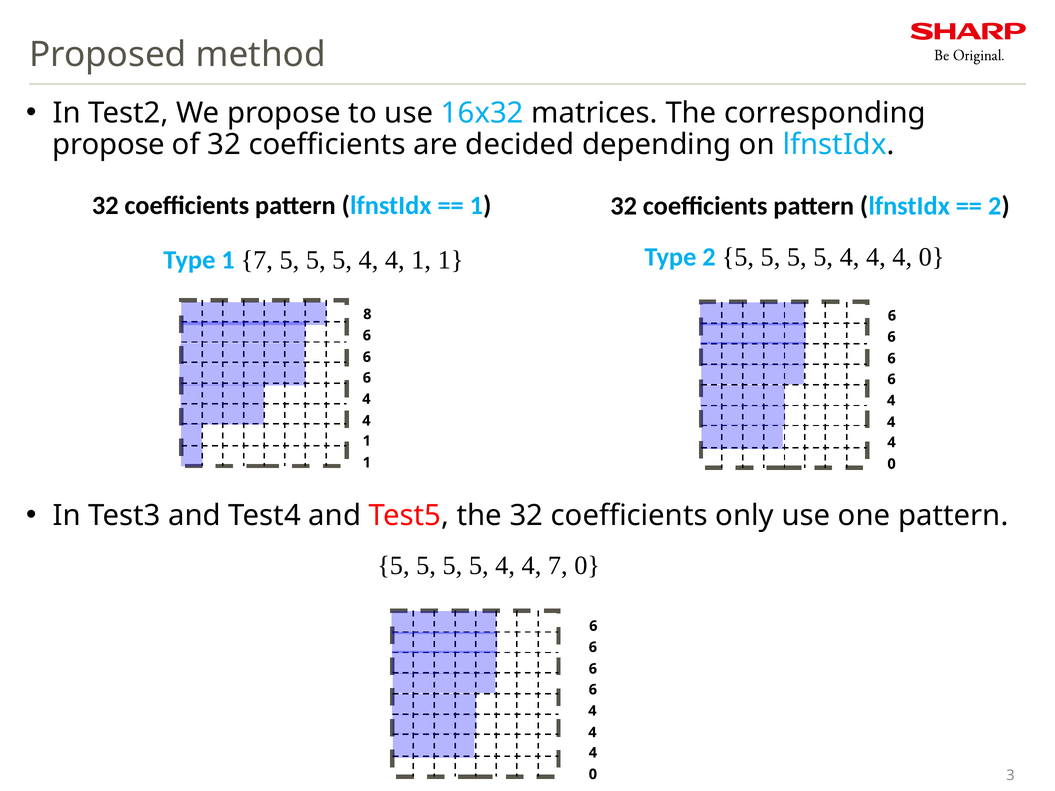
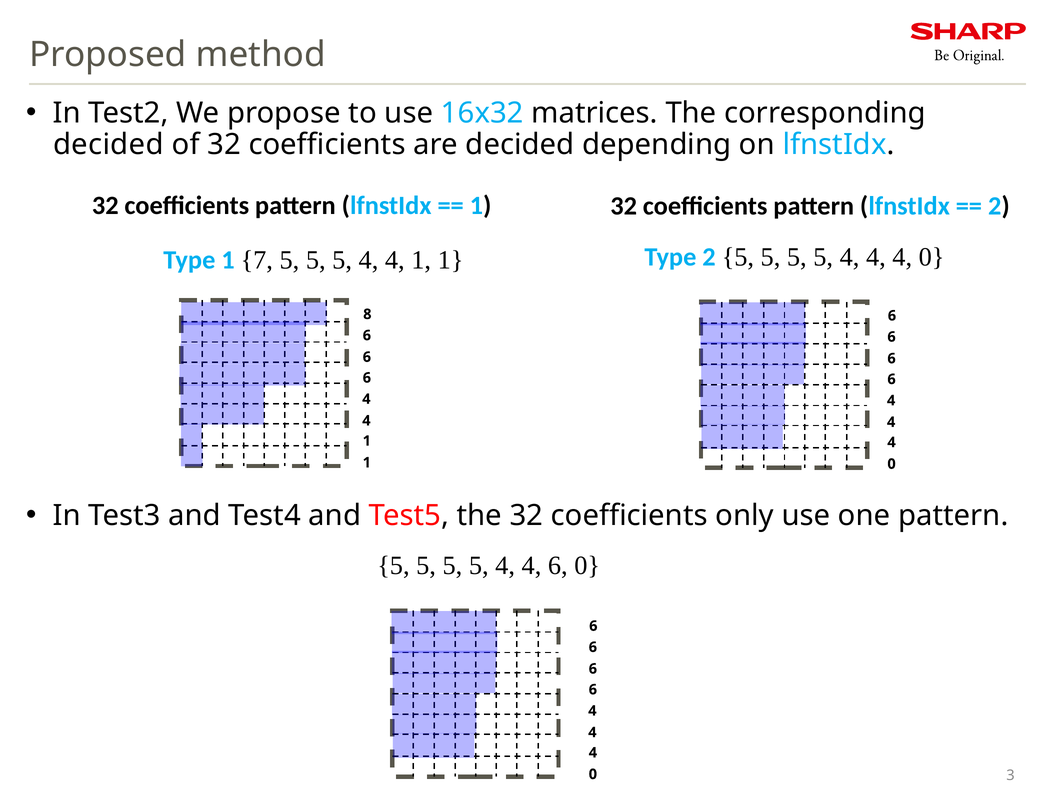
propose at (109, 145): propose -> decided
4 7: 7 -> 6
